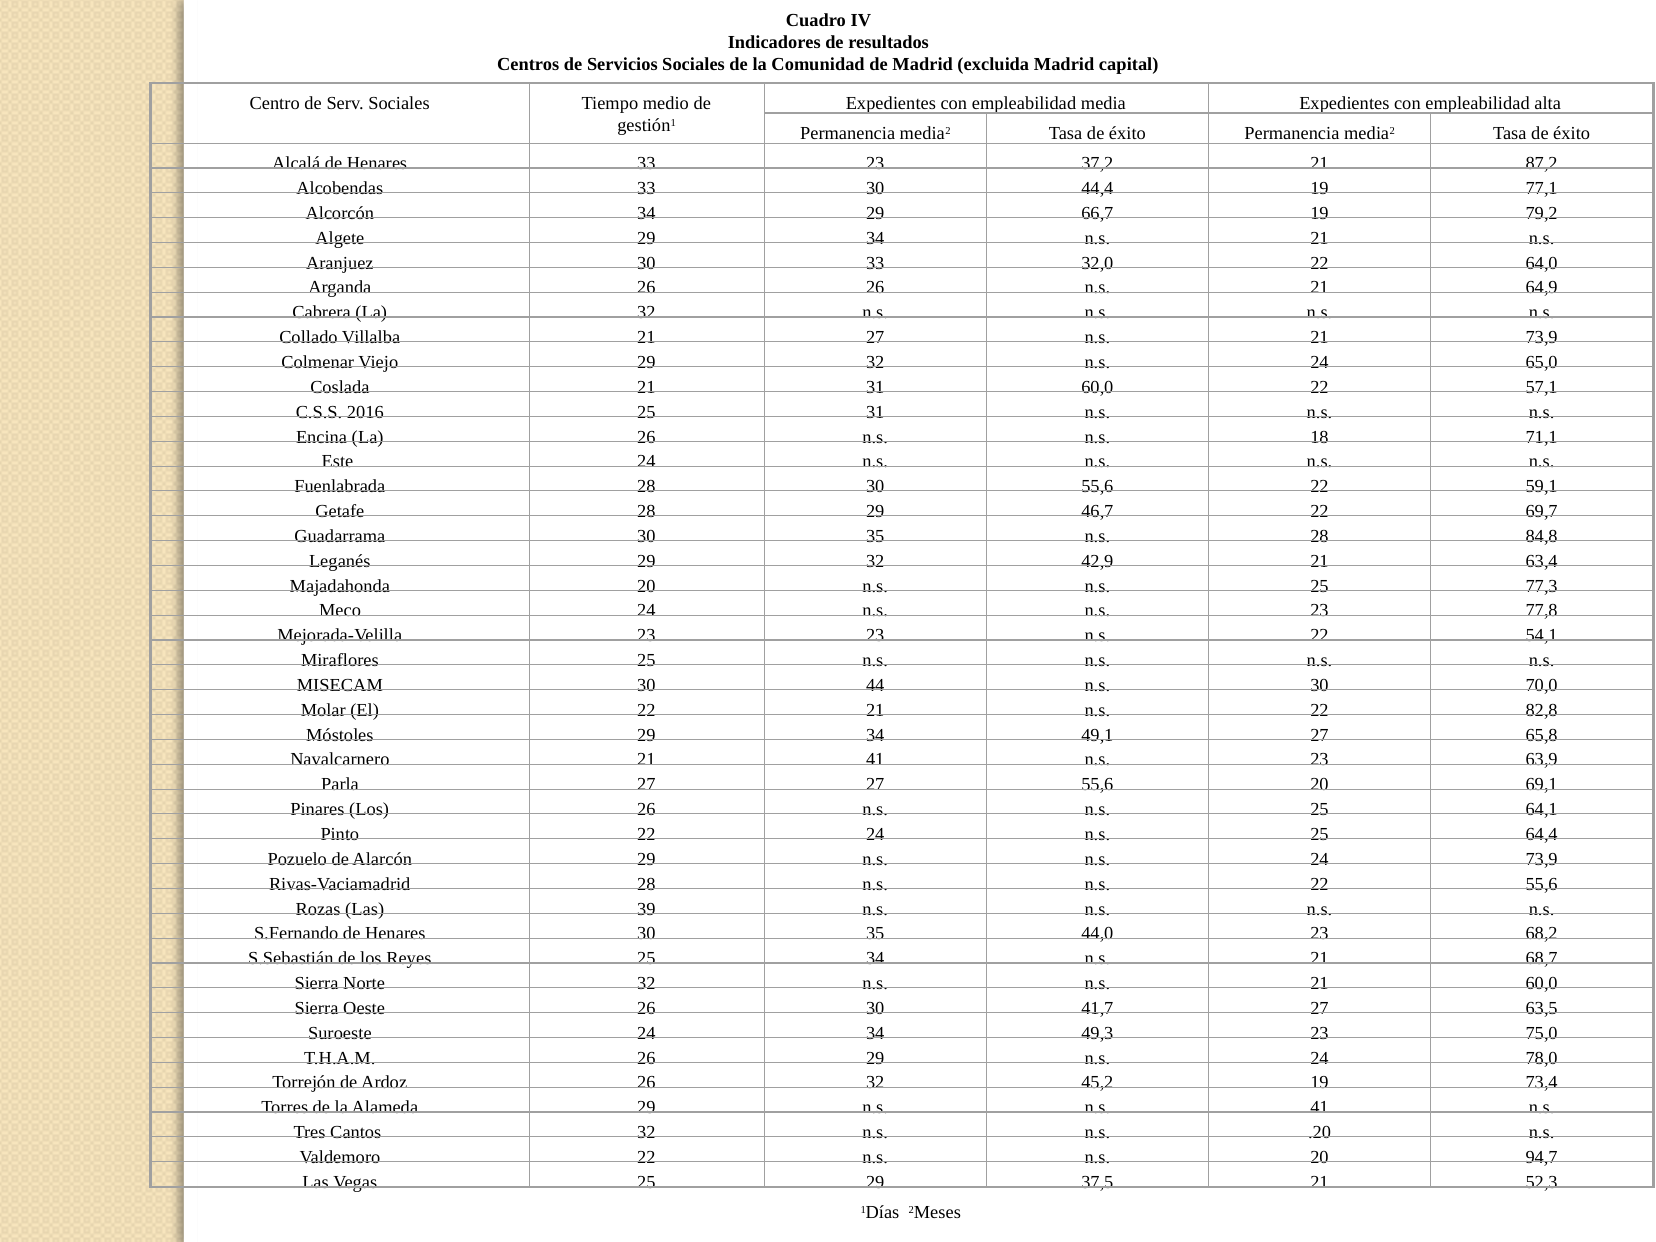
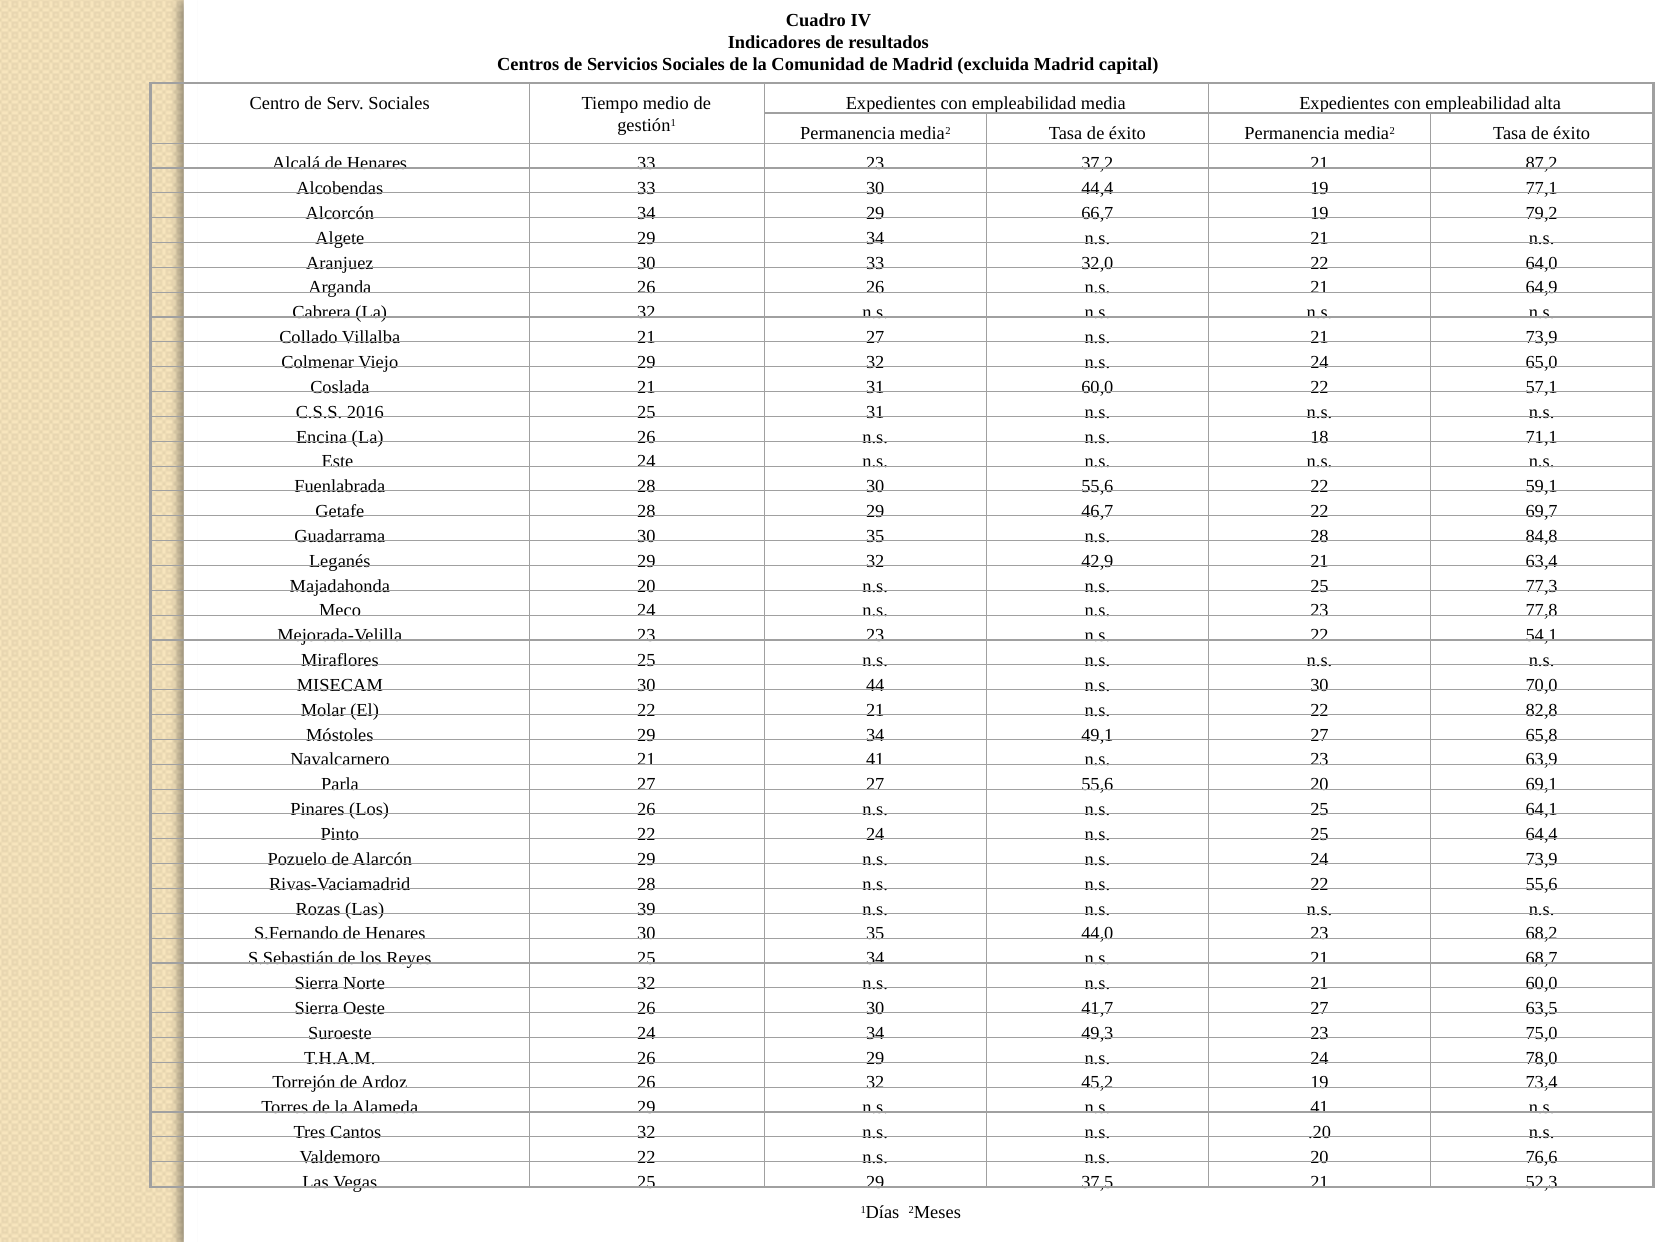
94,7: 94,7 -> 76,6
